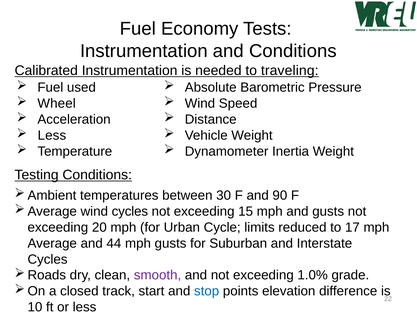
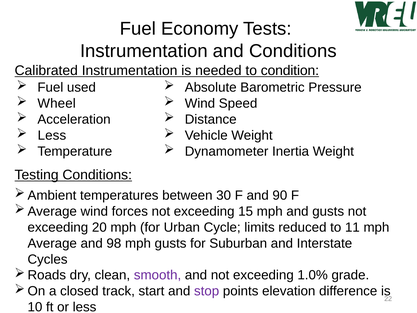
traveling: traveling -> condition
wind cycles: cycles -> forces
17: 17 -> 11
44: 44 -> 98
stop colour: blue -> purple
